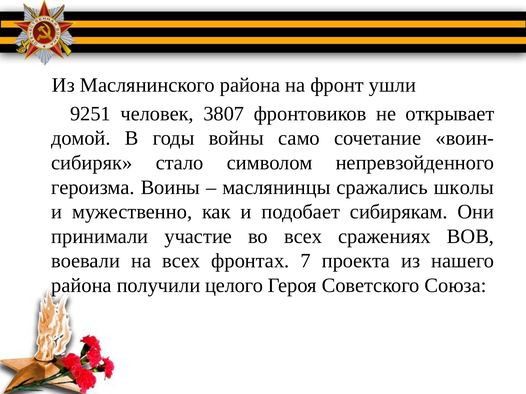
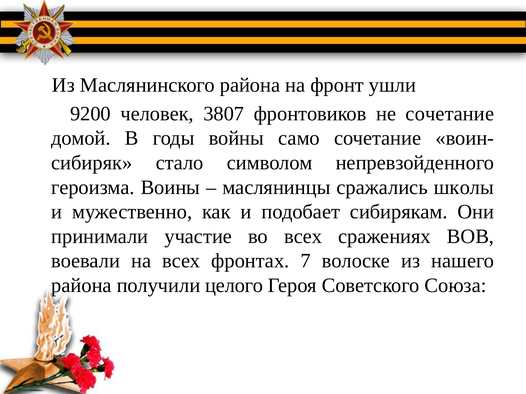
9251: 9251 -> 9200
не открывает: открывает -> сочетание
проекта: проекта -> волоске
